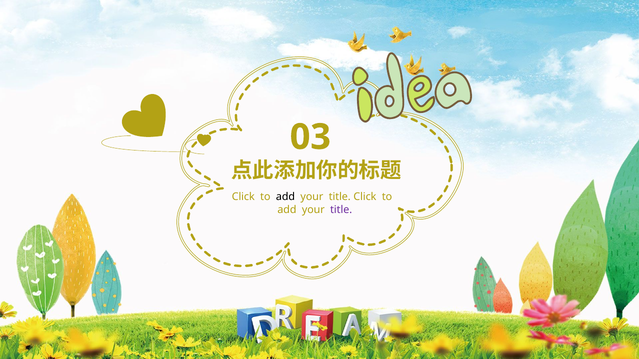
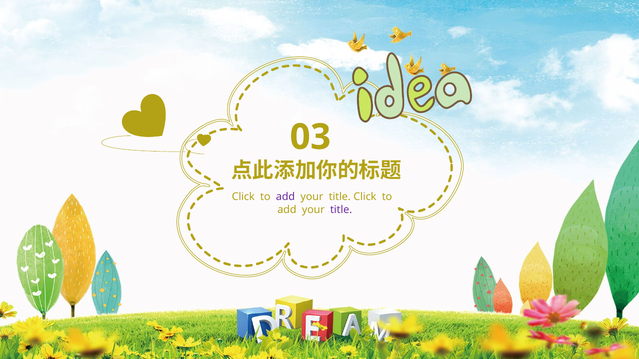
add at (285, 197) colour: black -> purple
